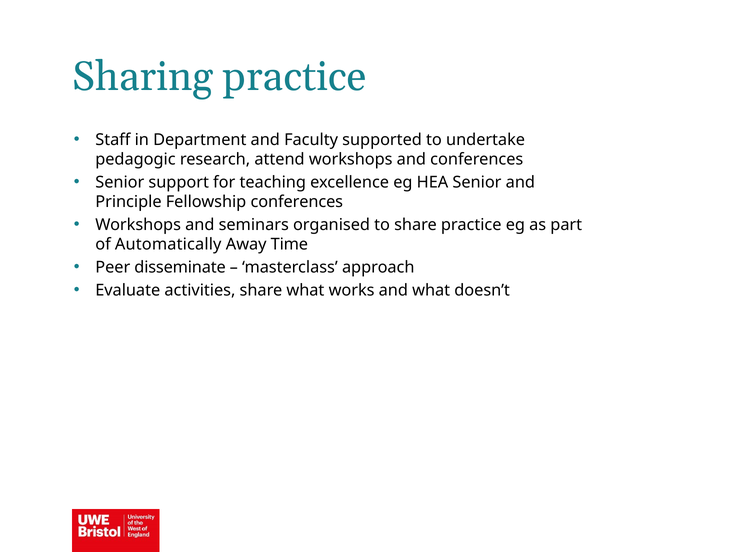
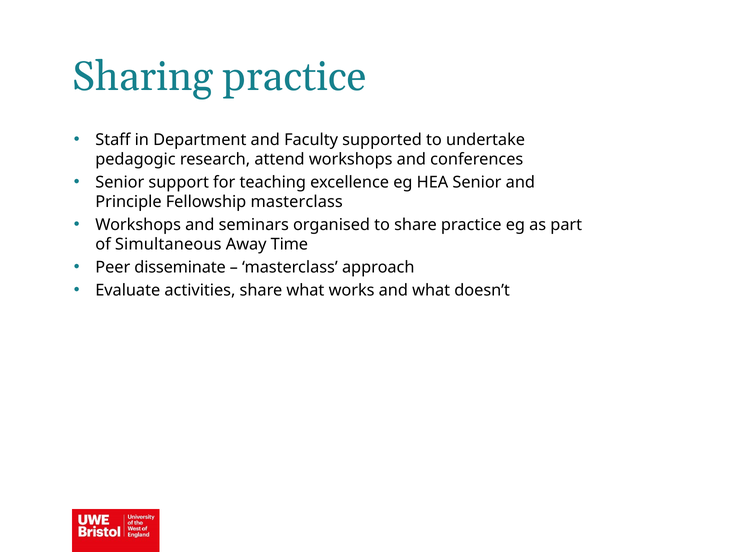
Fellowship conferences: conferences -> masterclass
Automatically: Automatically -> Simultaneous
